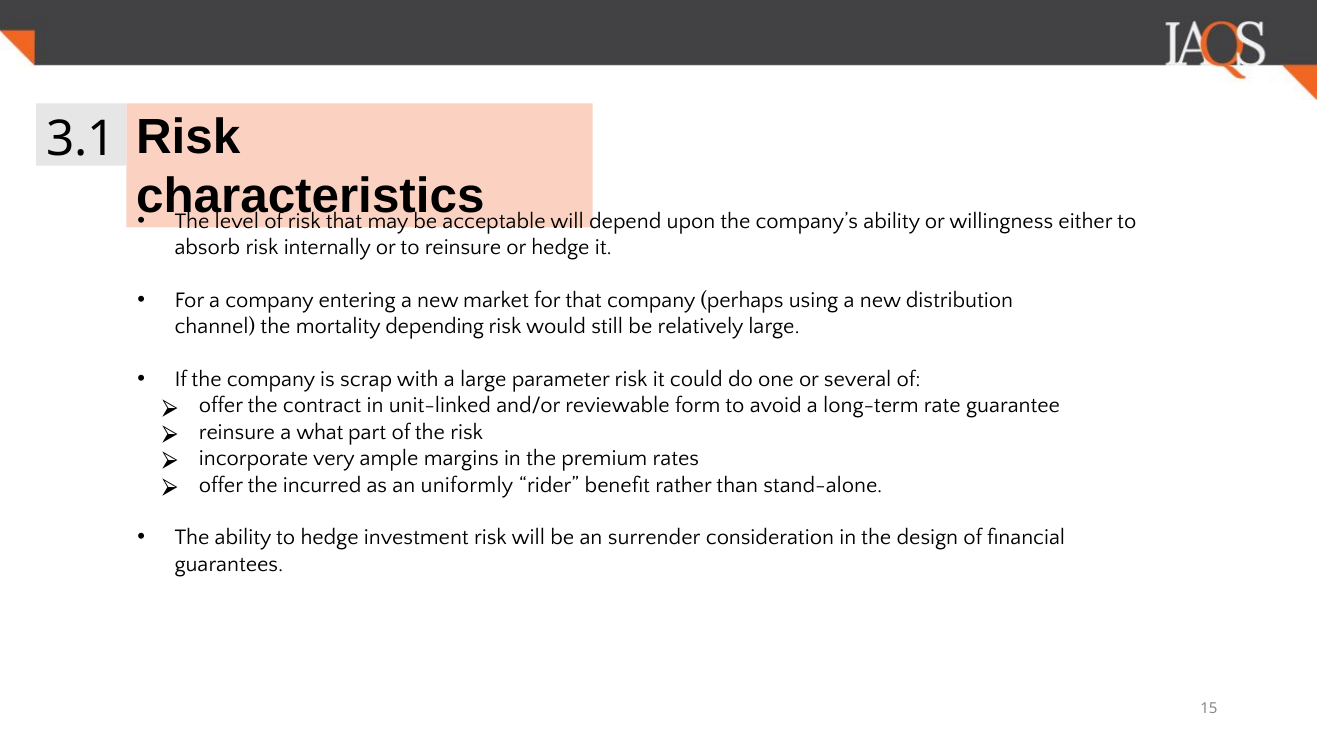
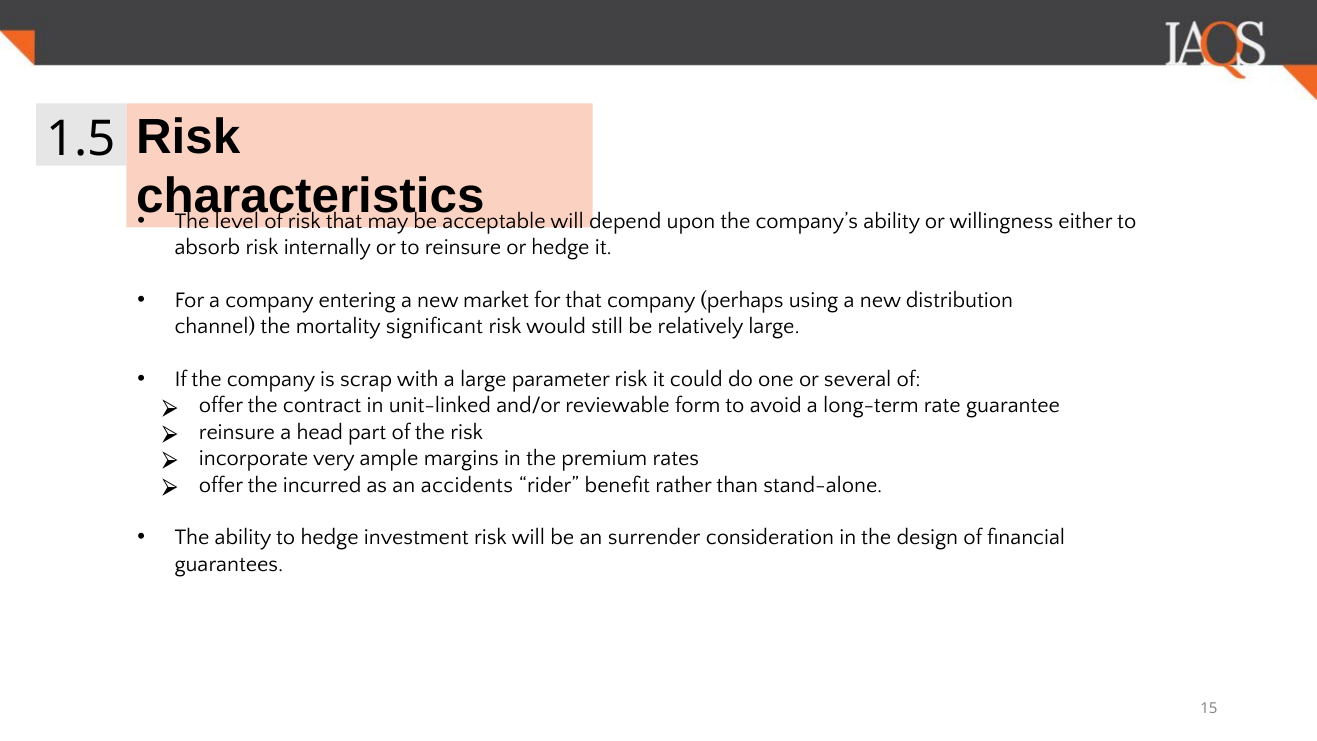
3.1: 3.1 -> 1.5
depending: depending -> significant
what: what -> head
uniformly: uniformly -> accidents
